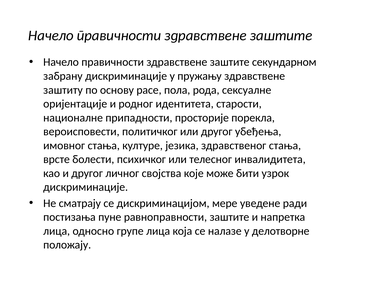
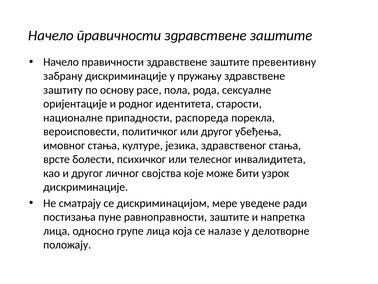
секундарном: секундарном -> превентивну
просторије: просторије -> распореда
